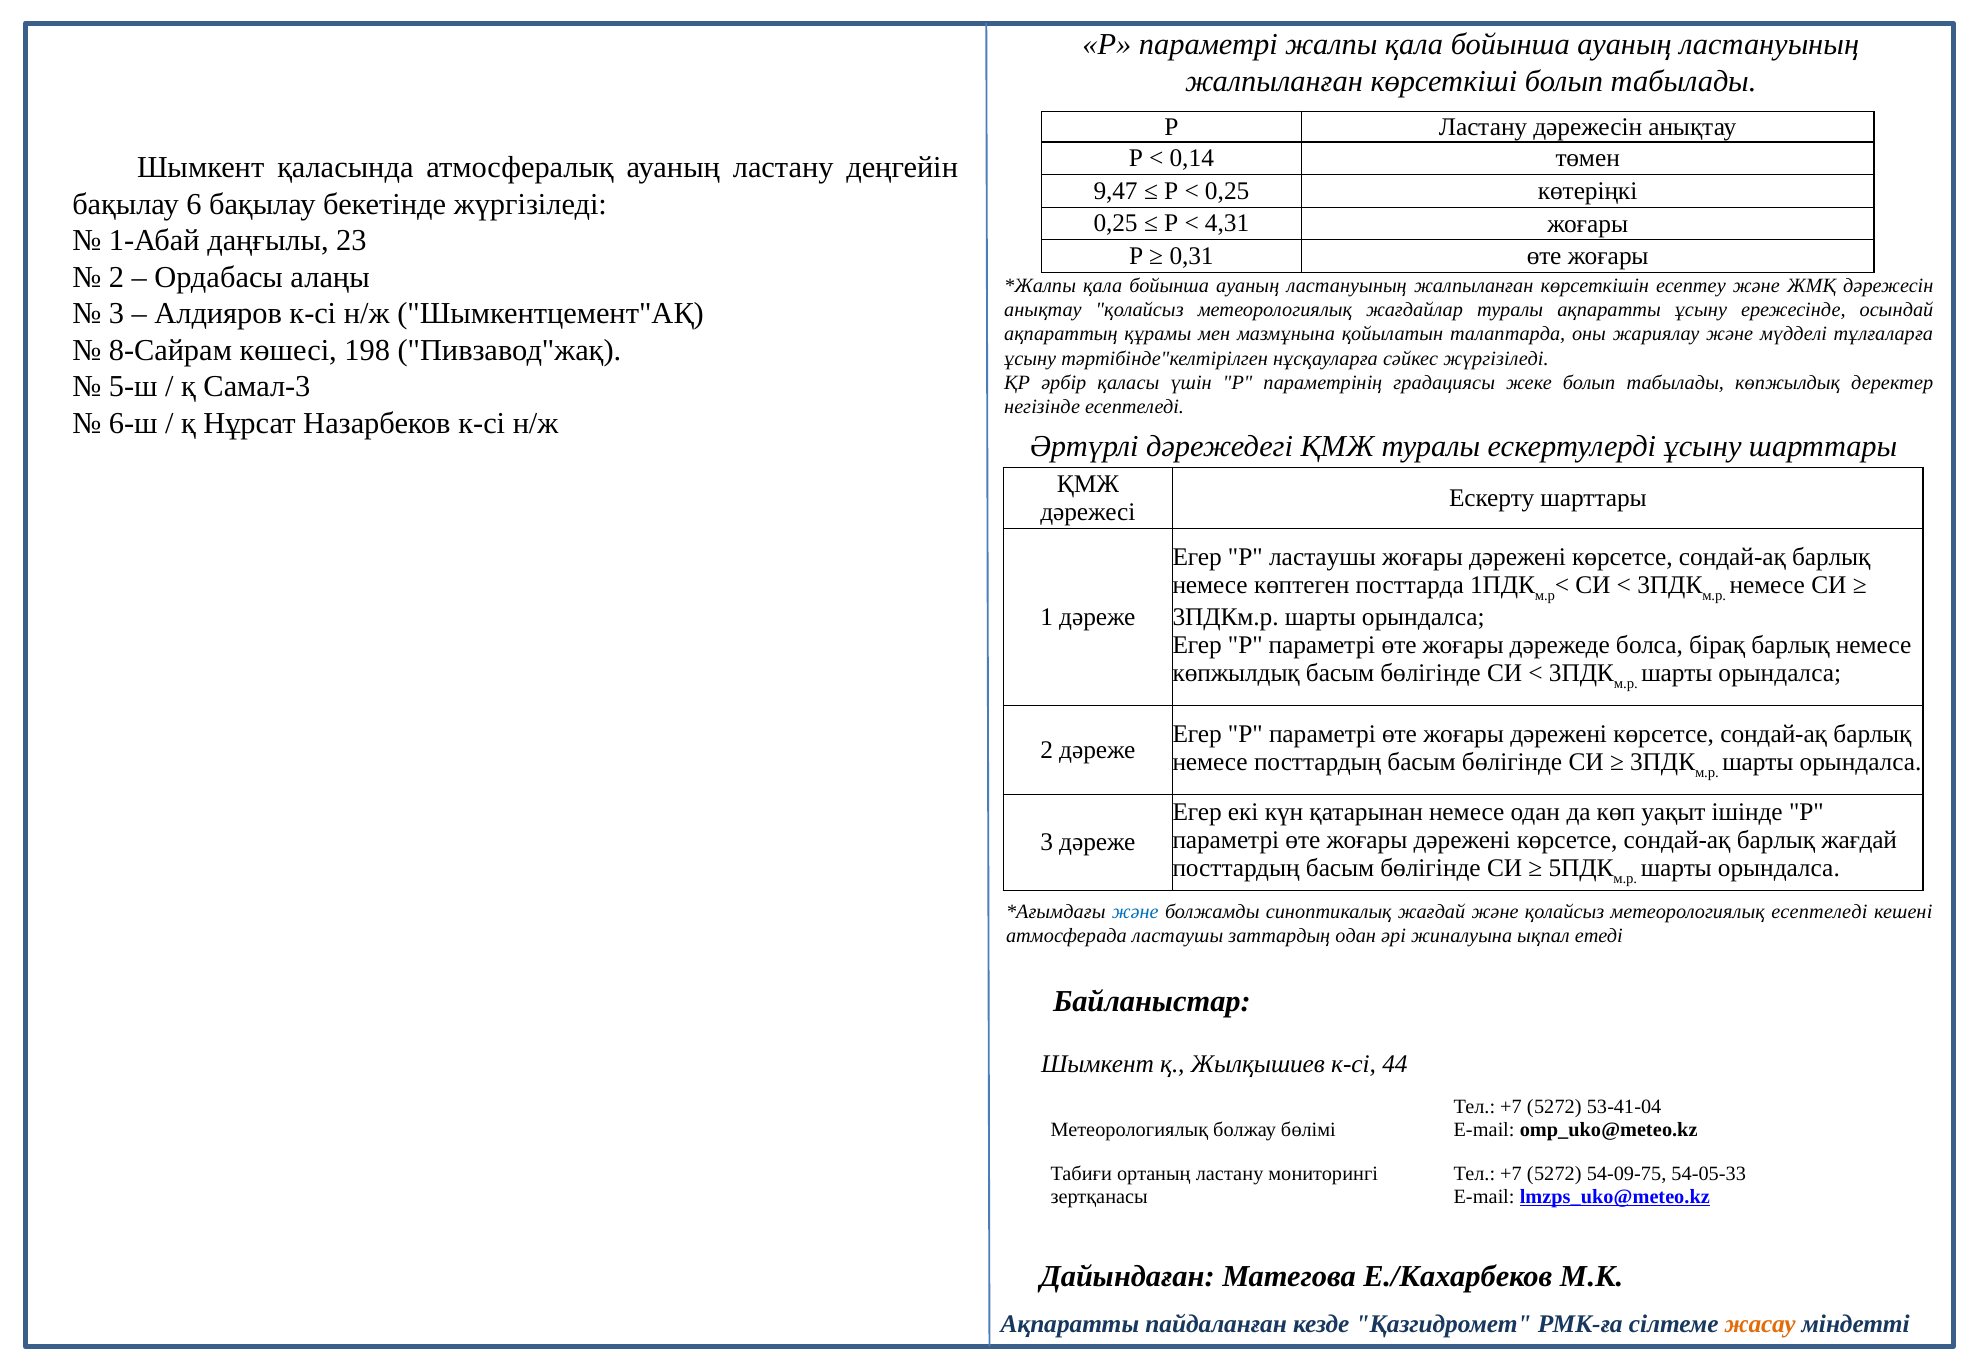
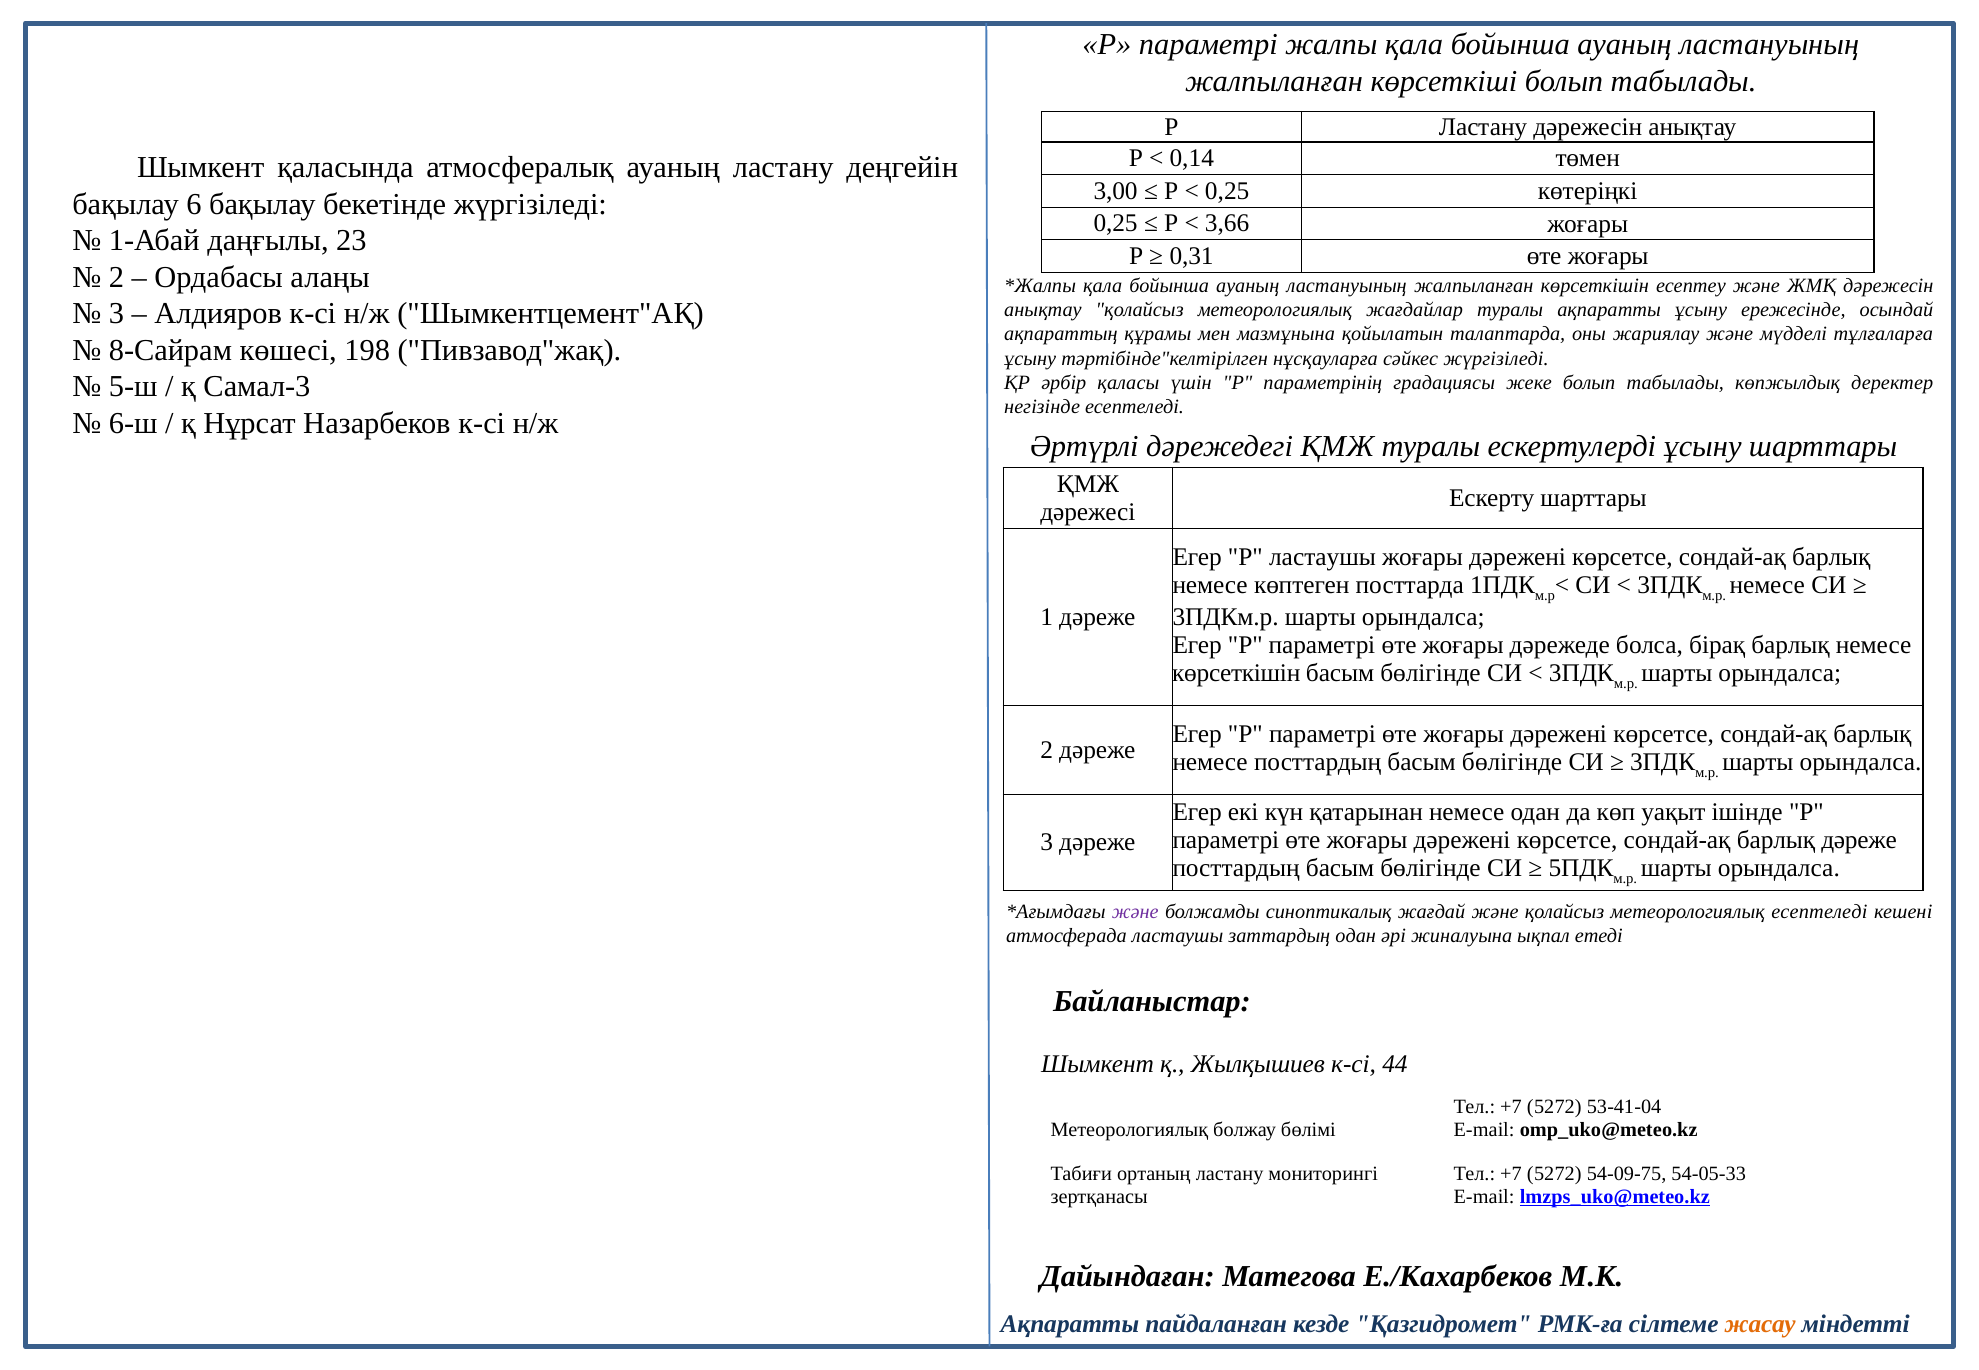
9,47: 9,47 -> 3,00
4,31: 4,31 -> 3,66
көпжылдық at (1236, 673): көпжылдық -> көрсеткішін
барлық жағдай: жағдай -> дәреже
және at (1135, 912) colour: blue -> purple
